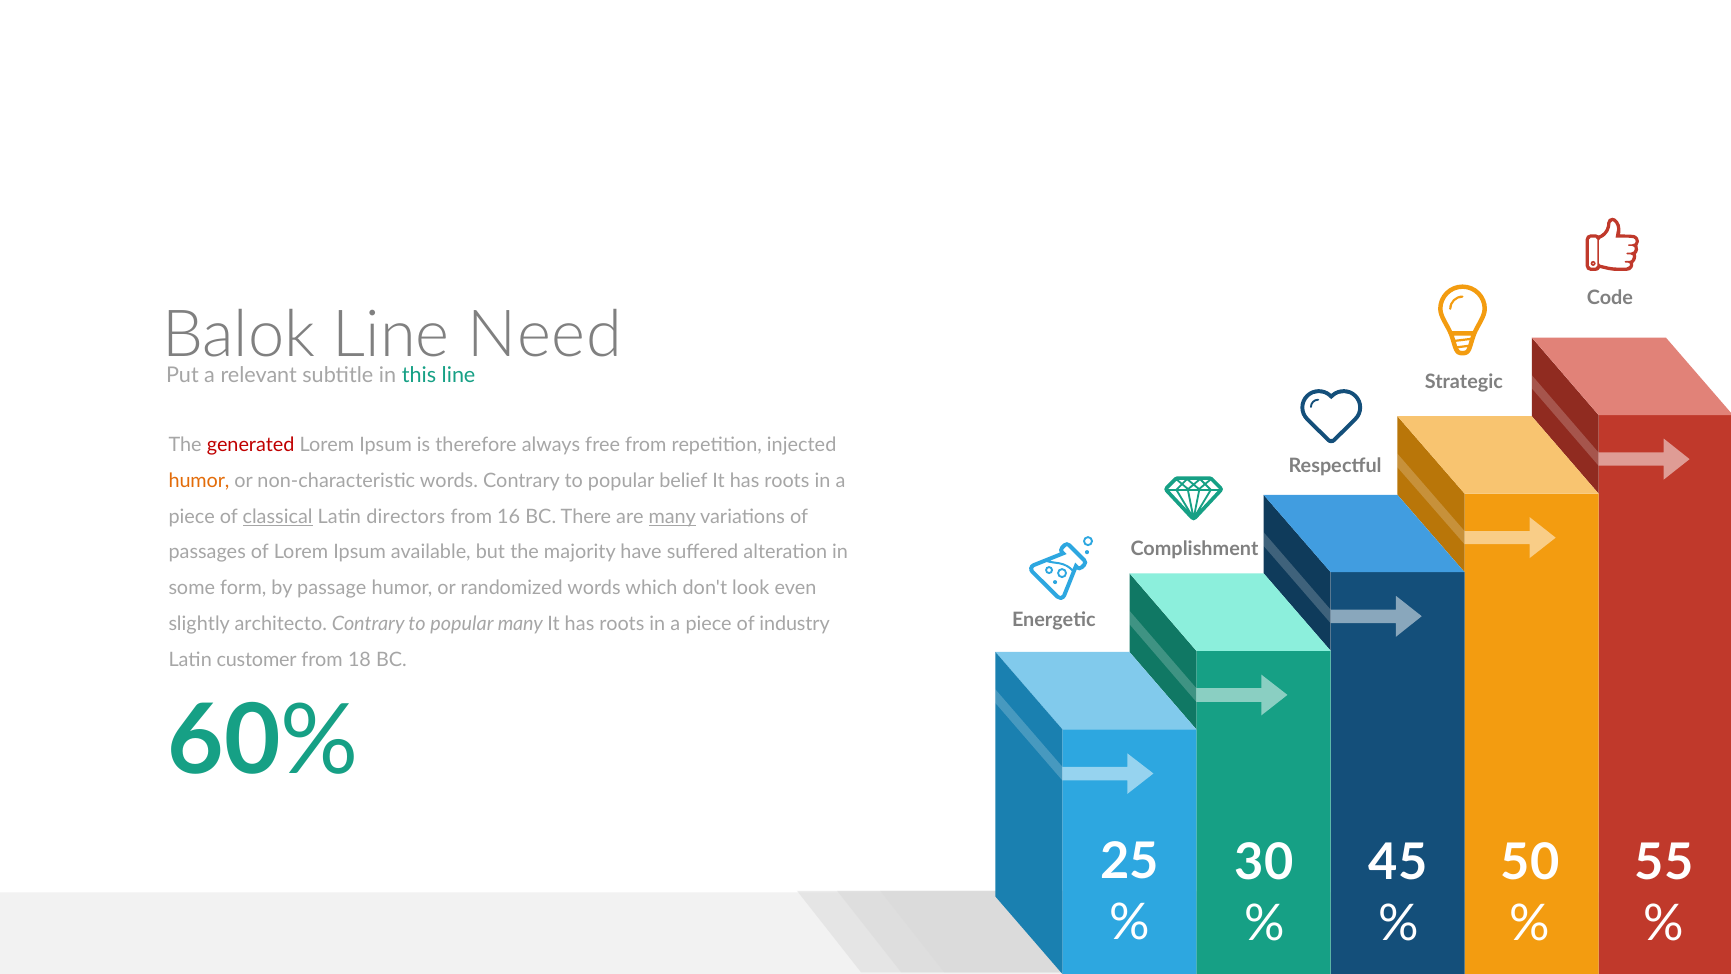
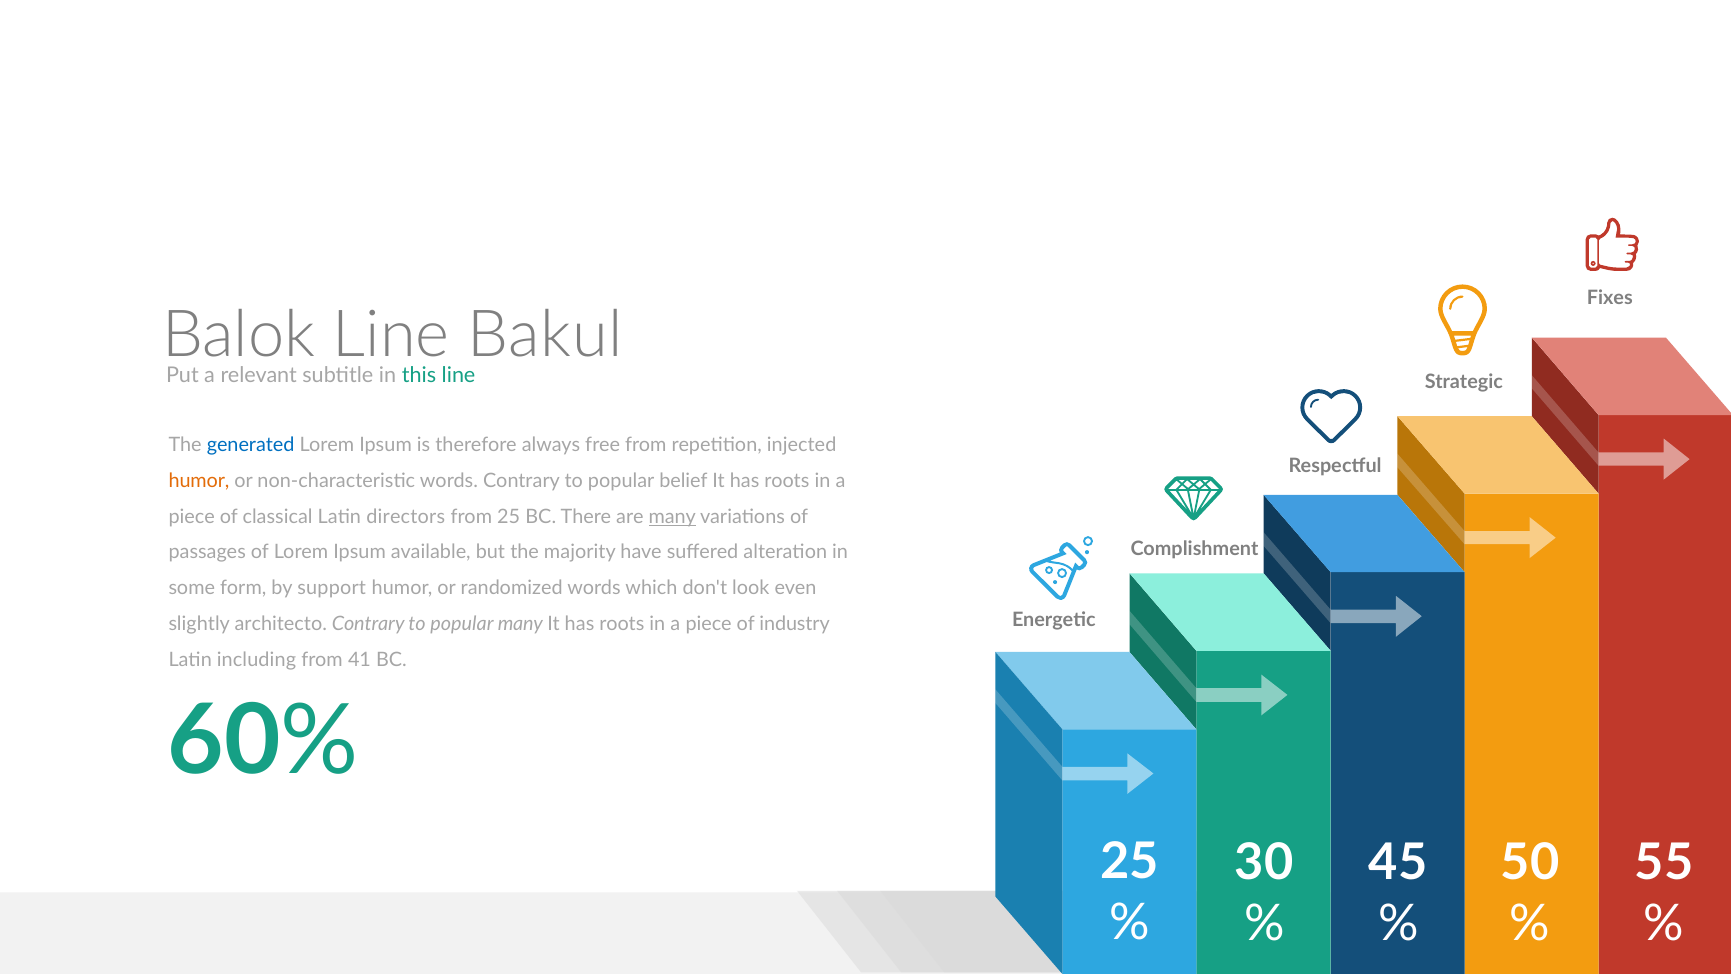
Code: Code -> Fixes
Need: Need -> Bakul
generated colour: red -> blue
classical underline: present -> none
from 16: 16 -> 25
passage: passage -> support
customer: customer -> including
18: 18 -> 41
